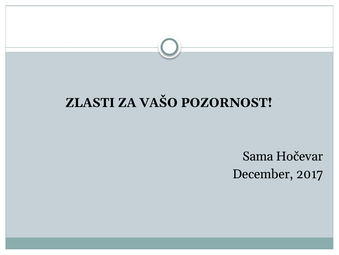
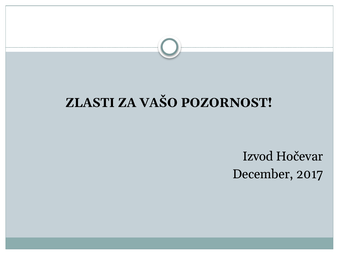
Sama: Sama -> Izvod
